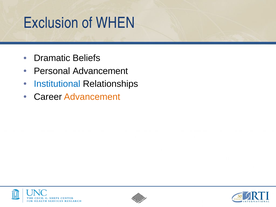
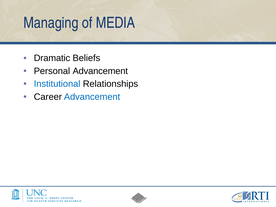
Exclusion: Exclusion -> Managing
WHEN: WHEN -> MEDIA
Advancement at (92, 97) colour: orange -> blue
